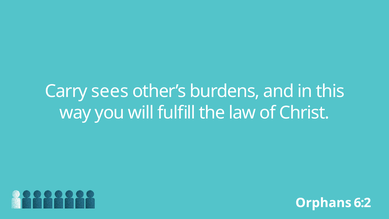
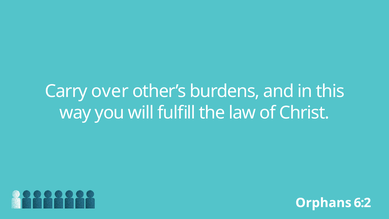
sees: sees -> over
